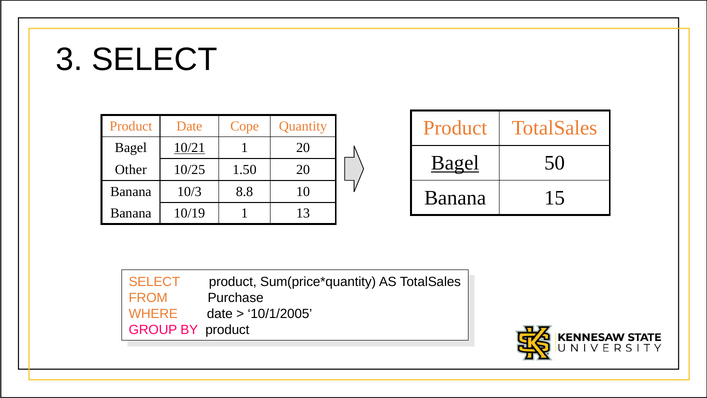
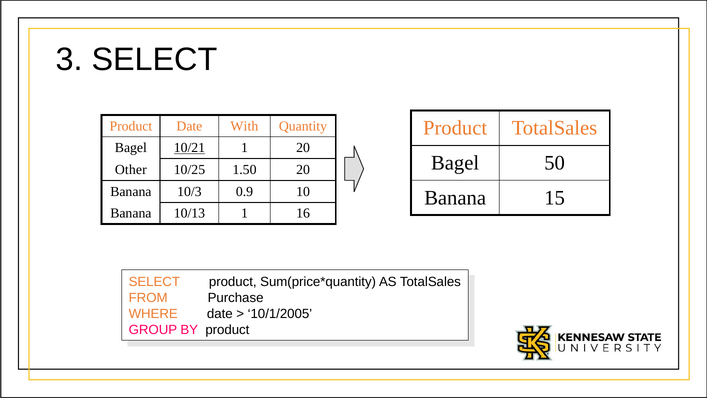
Cope: Cope -> With
Bagel at (455, 163) underline: present -> none
8.8: 8.8 -> 0.9
10/19: 10/19 -> 10/13
13: 13 -> 16
